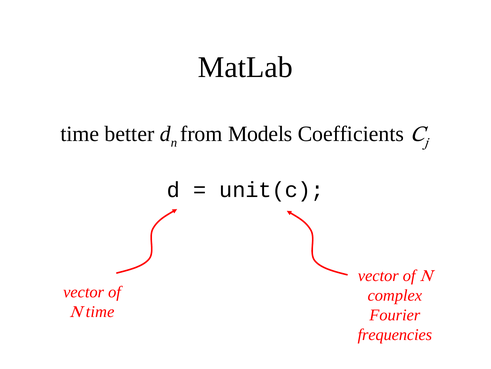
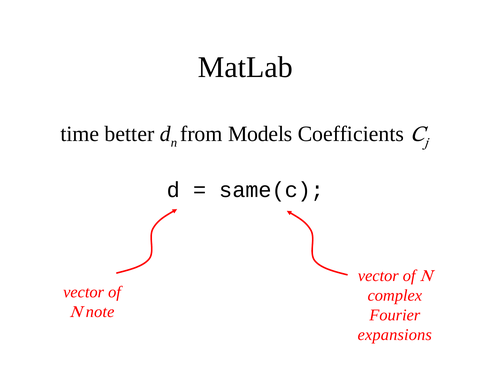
unit(c: unit(c -> same(c
time at (100, 311): time -> note
frequencies: frequencies -> expansions
